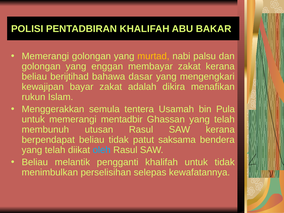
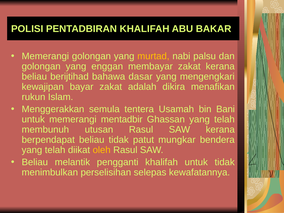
Pula: Pula -> Bani
saksama: saksama -> mungkar
oleh colour: light blue -> yellow
